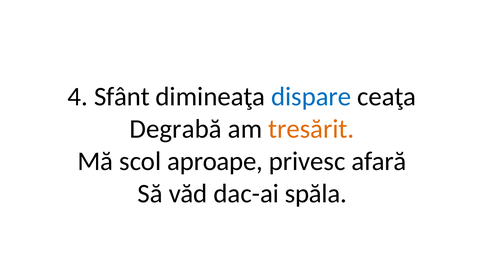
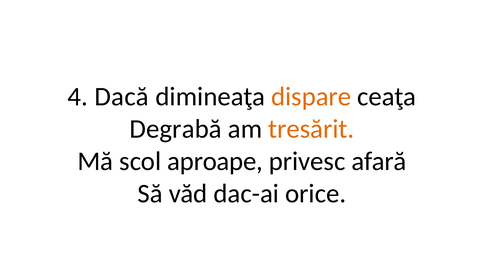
Sfânt: Sfânt -> Dacă
dispare colour: blue -> orange
spăla: spăla -> orice
